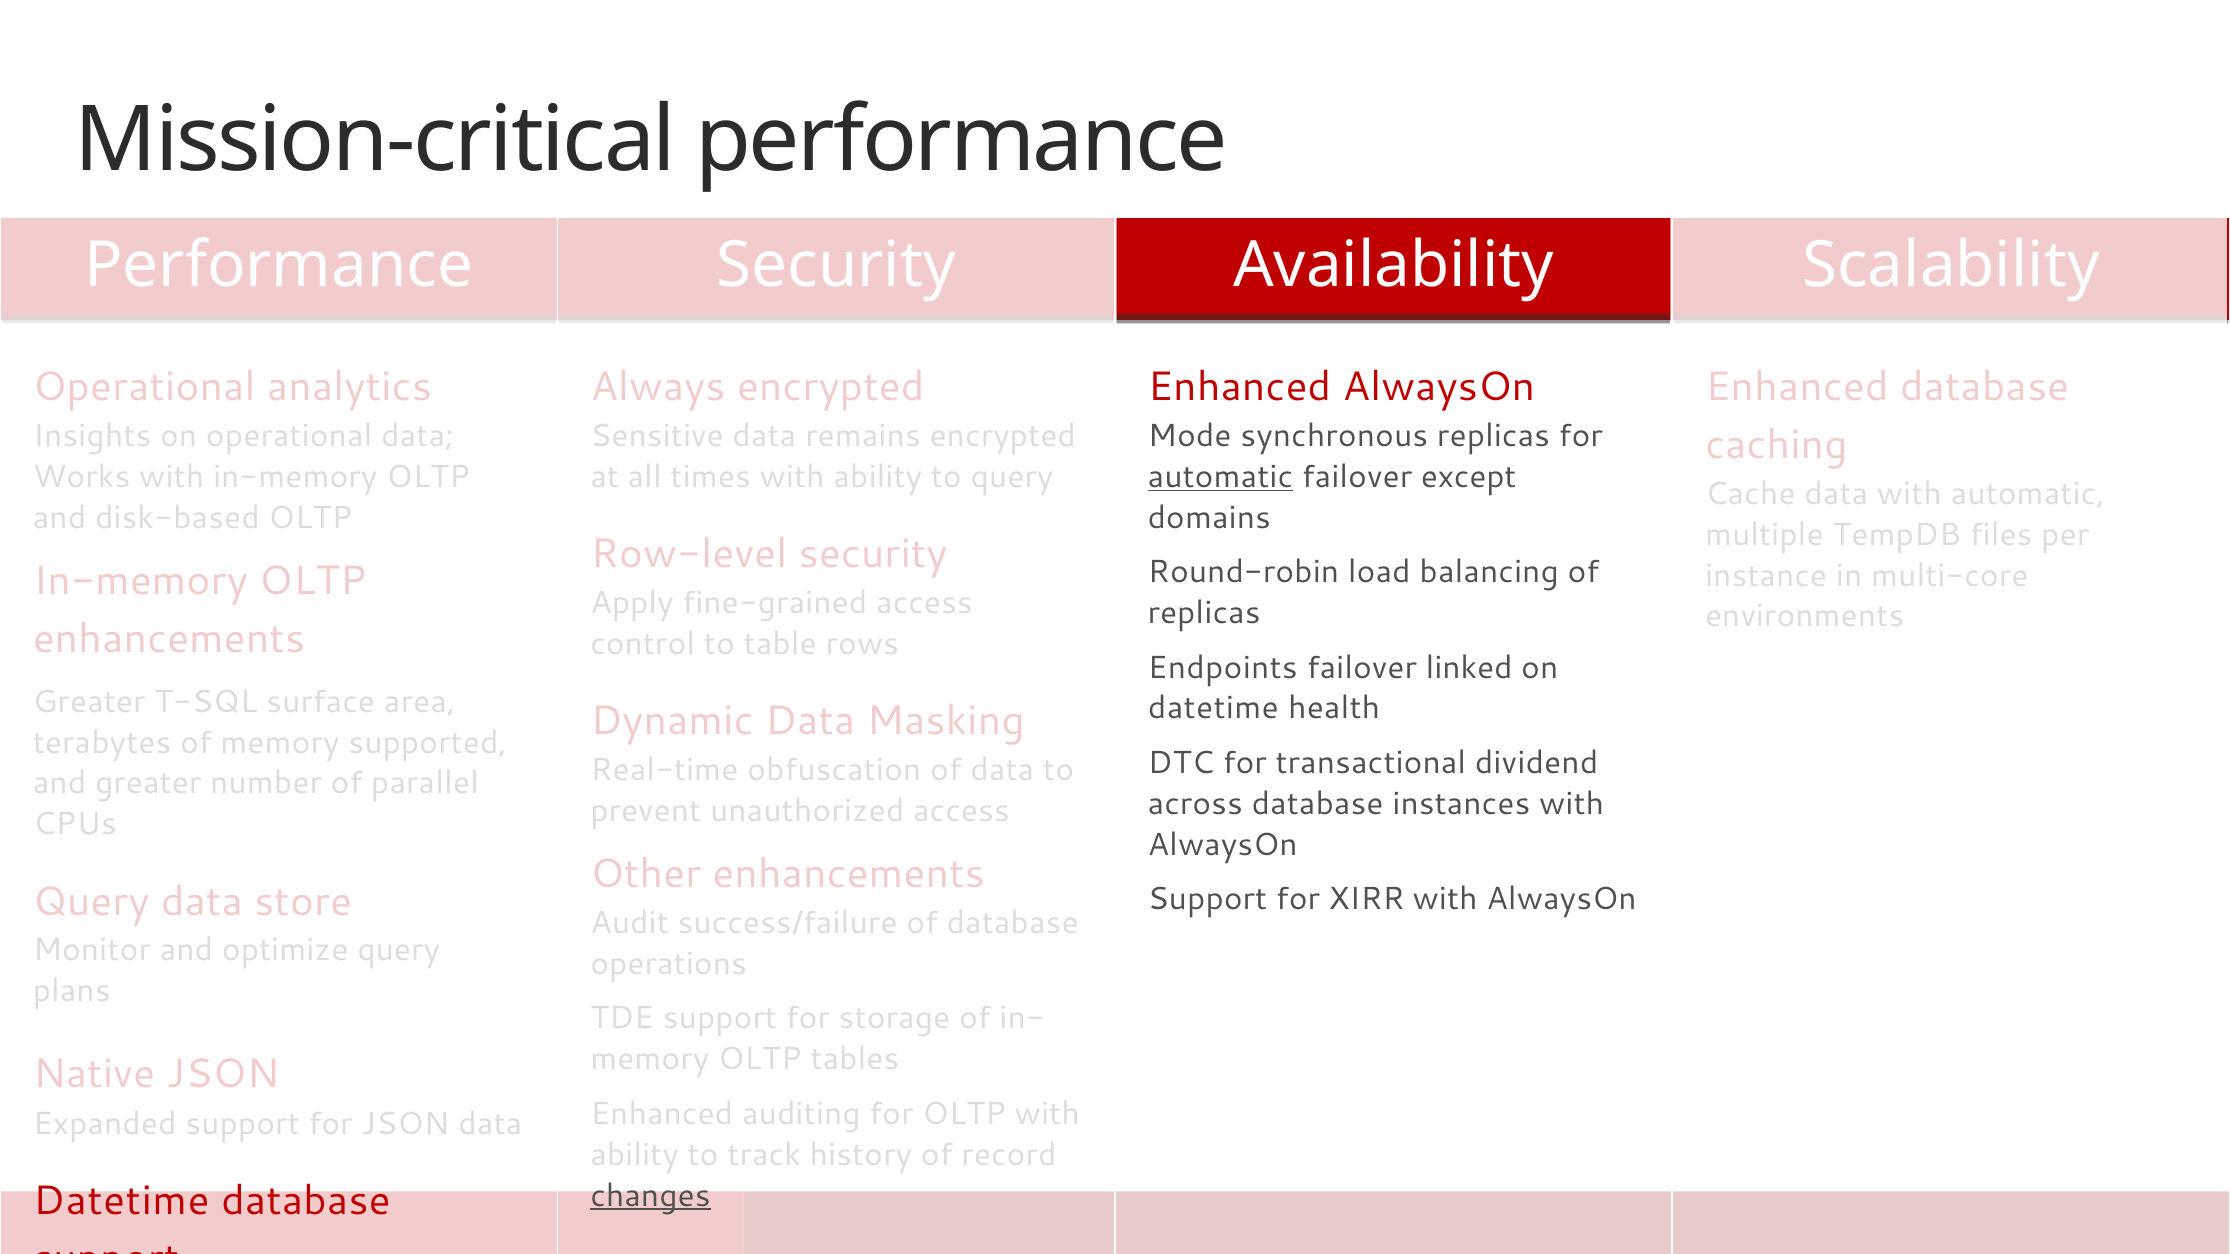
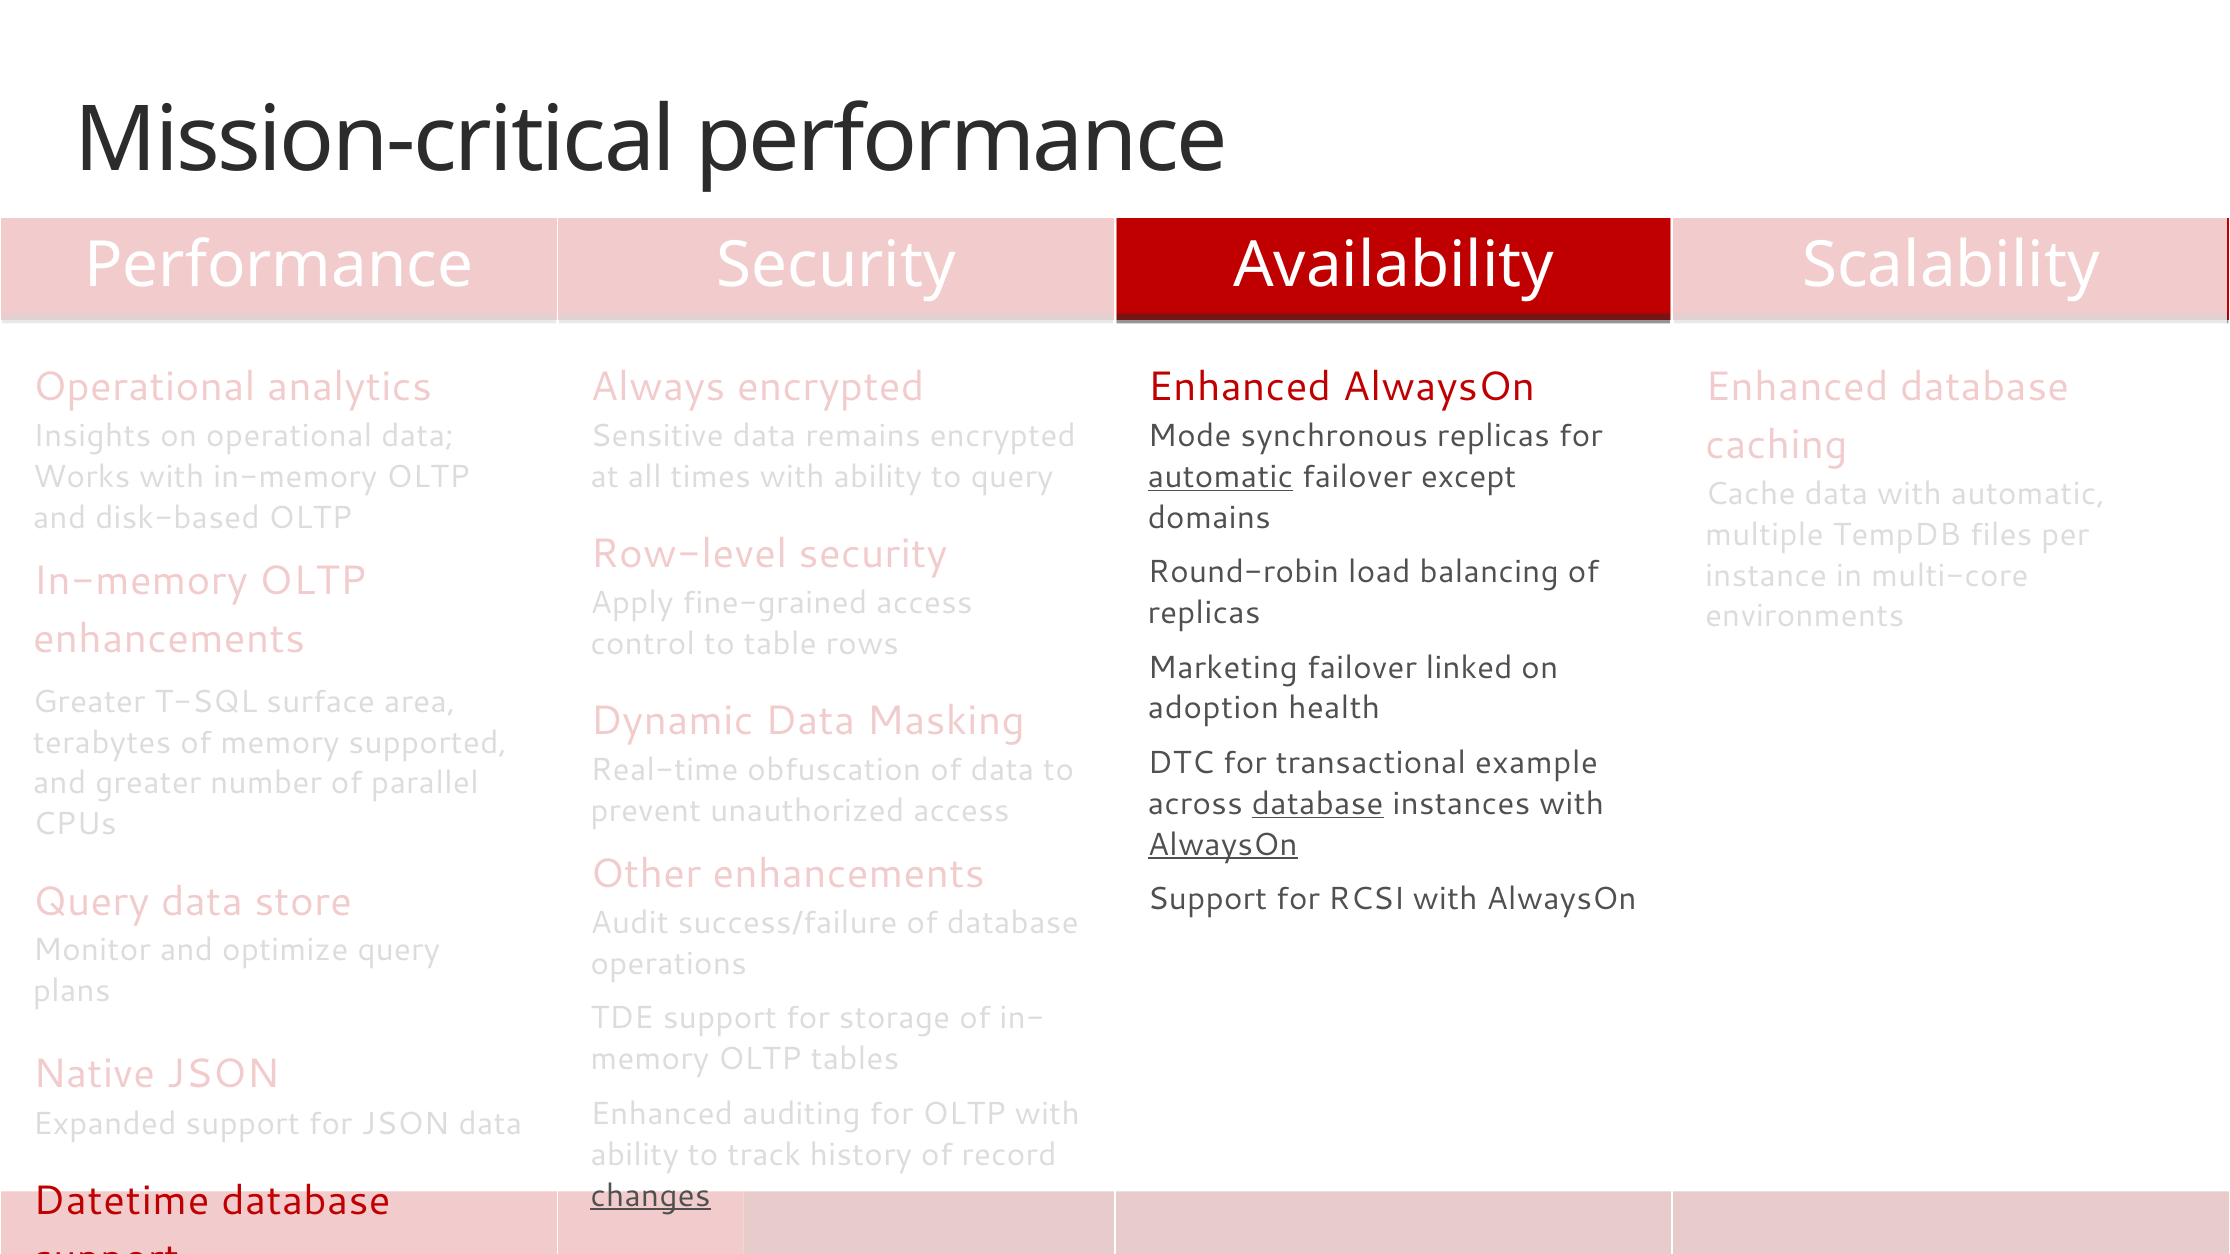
Endpoints: Endpoints -> Marketing
datetime at (1213, 709): datetime -> adoption
dividend: dividend -> example
database at (1318, 804) underline: none -> present
AlwaysOn at (1223, 845) underline: none -> present
XIRR: XIRR -> RCSI
